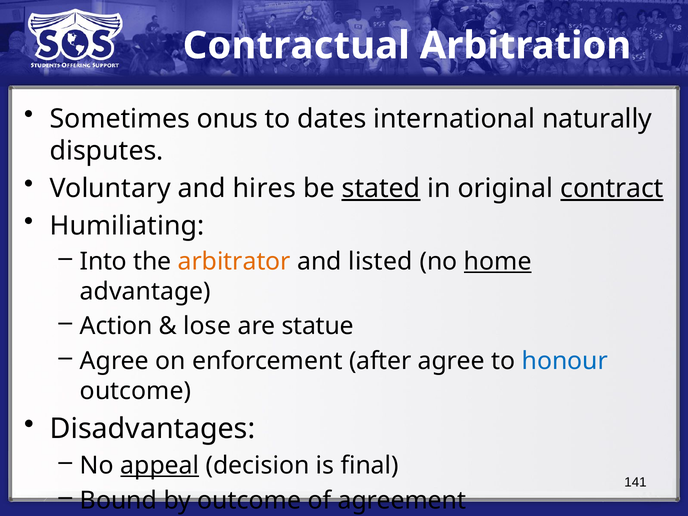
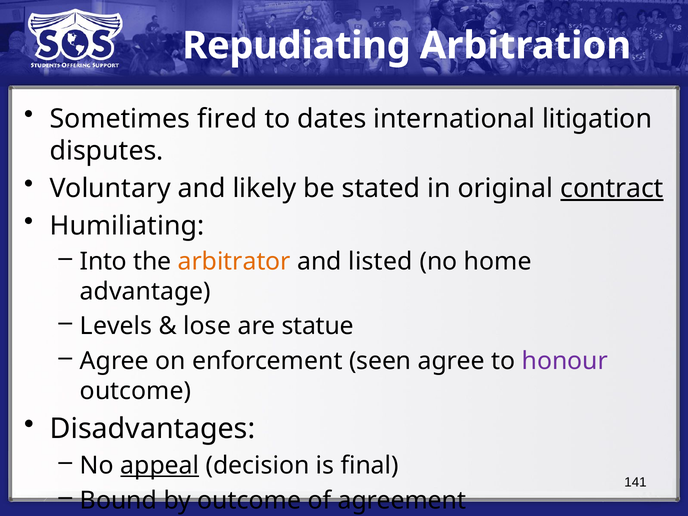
Contractual: Contractual -> Repudiating
onus: onus -> fired
naturally: naturally -> litigation
hires: hires -> likely
stated underline: present -> none
home underline: present -> none
Action: Action -> Levels
after: after -> seen
honour colour: blue -> purple
